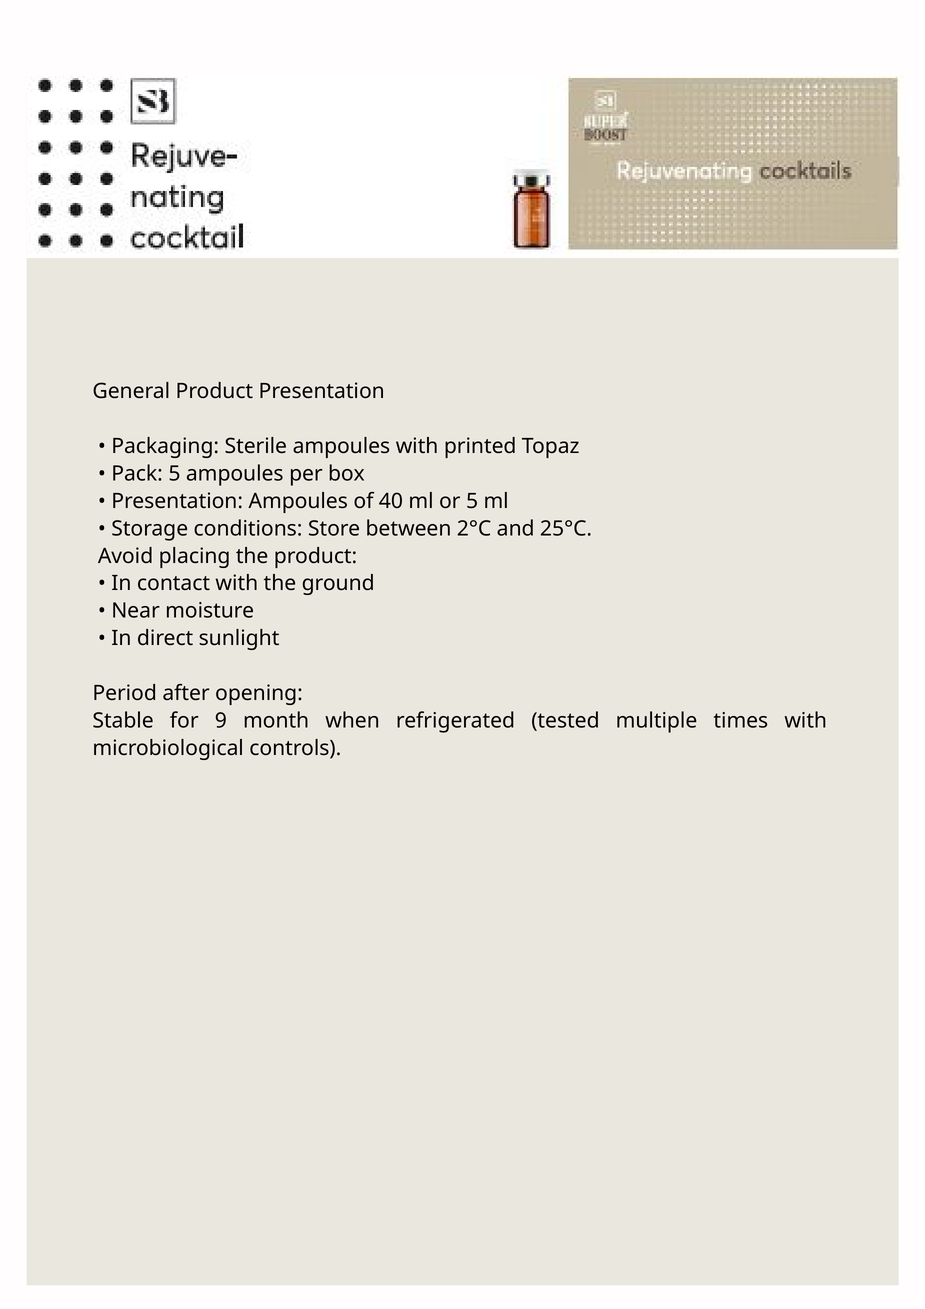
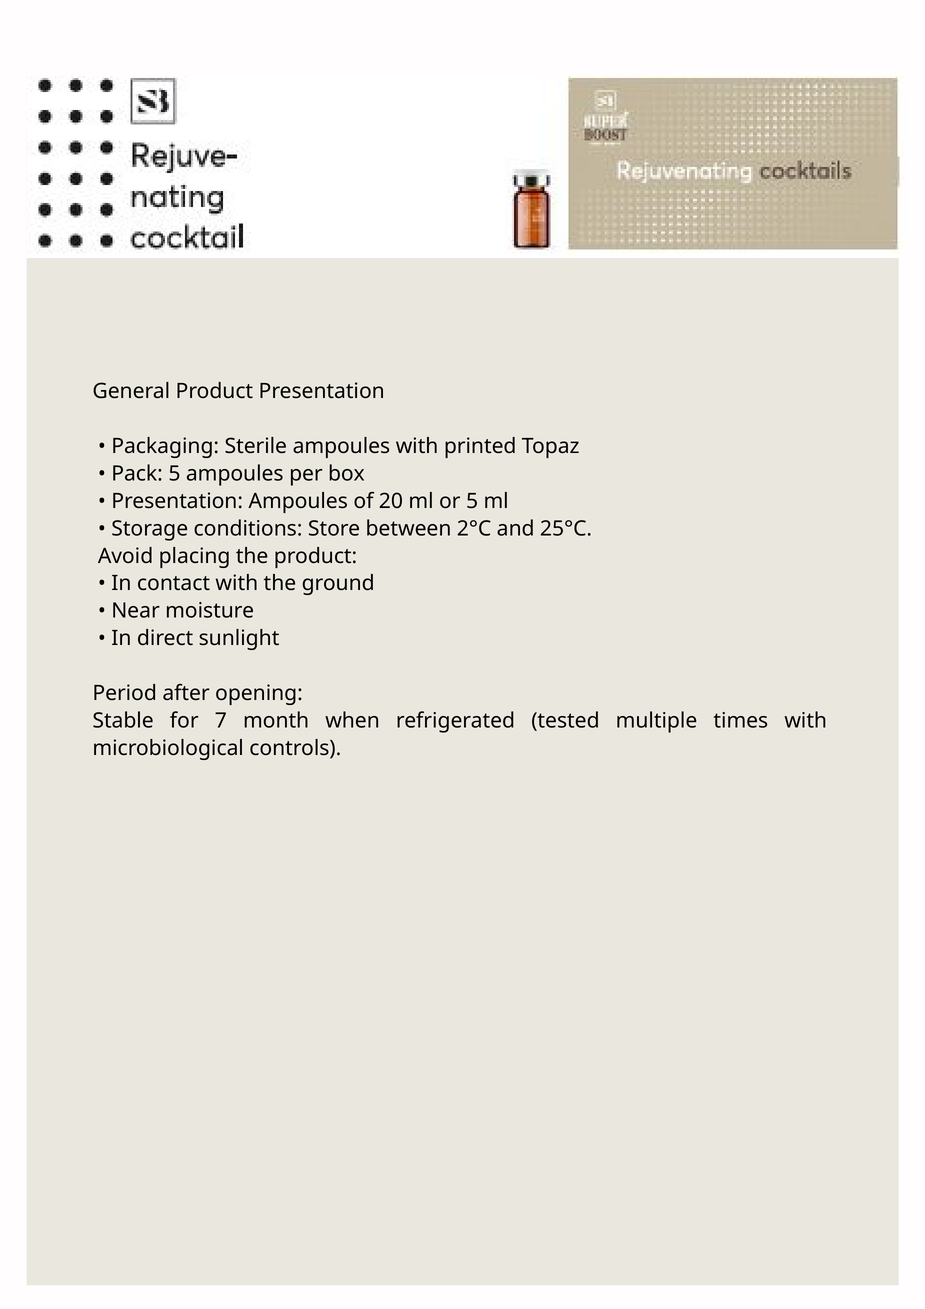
40: 40 -> 20
9: 9 -> 7
